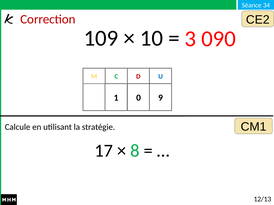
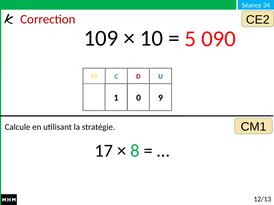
3: 3 -> 5
